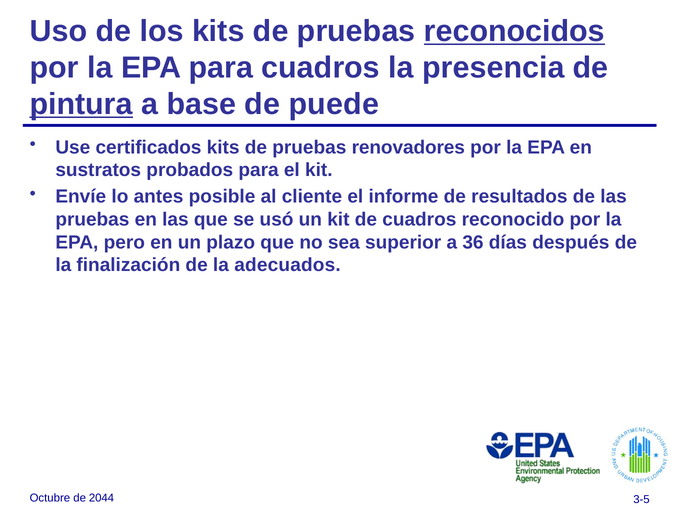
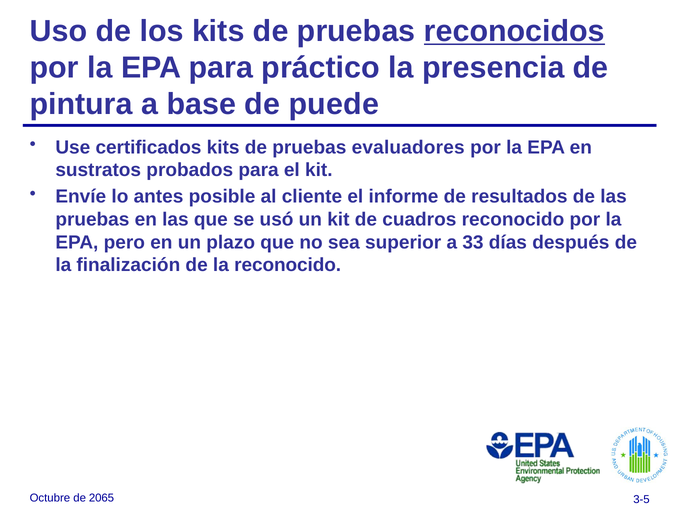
para cuadros: cuadros -> práctico
pintura underline: present -> none
renovadores: renovadores -> evaluadores
36: 36 -> 33
la adecuados: adecuados -> reconocido
2044: 2044 -> 2065
